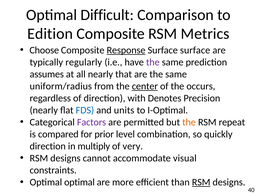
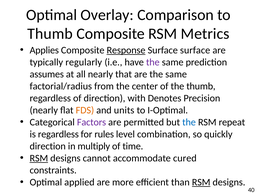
Difficult: Difficult -> Overlay
Edition at (50, 34): Edition -> Thumb
Choose: Choose -> Applies
uniform/radius: uniform/radius -> factorial/radius
center underline: present -> none
the occurs: occurs -> thumb
FDS colour: blue -> orange
the at (189, 122) colour: orange -> blue
is compared: compared -> regardless
prior: prior -> rules
very: very -> time
RSM at (39, 158) underline: none -> present
visual: visual -> cured
Optimal optimal: optimal -> applied
